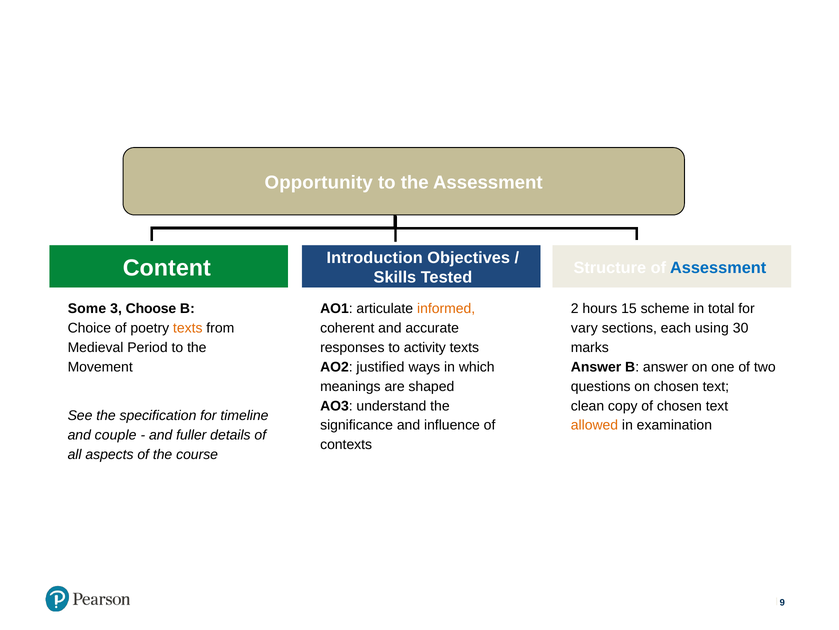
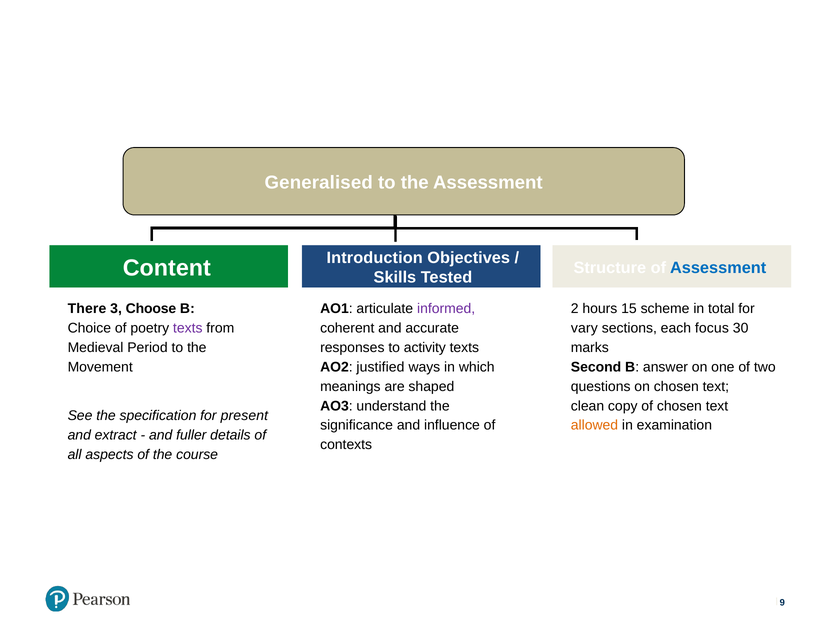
Opportunity: Opportunity -> Generalised
Some: Some -> There
informed colour: orange -> purple
texts at (188, 328) colour: orange -> purple
using: using -> focus
Answer at (596, 366): Answer -> Second
timeline: timeline -> present
couple: couple -> extract
